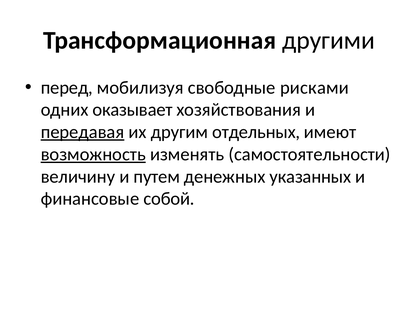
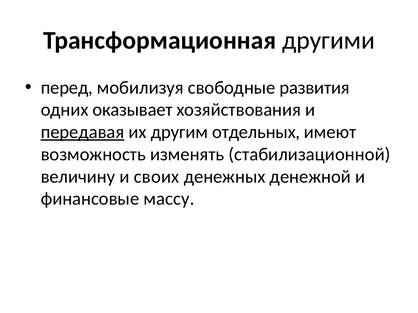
рисками: рисками -> развития
возможность underline: present -> none
самостоятельности: самостоятельности -> стабилизационной
путем: путем -> своих
указанных: указанных -> денежной
собой: собой -> массу
